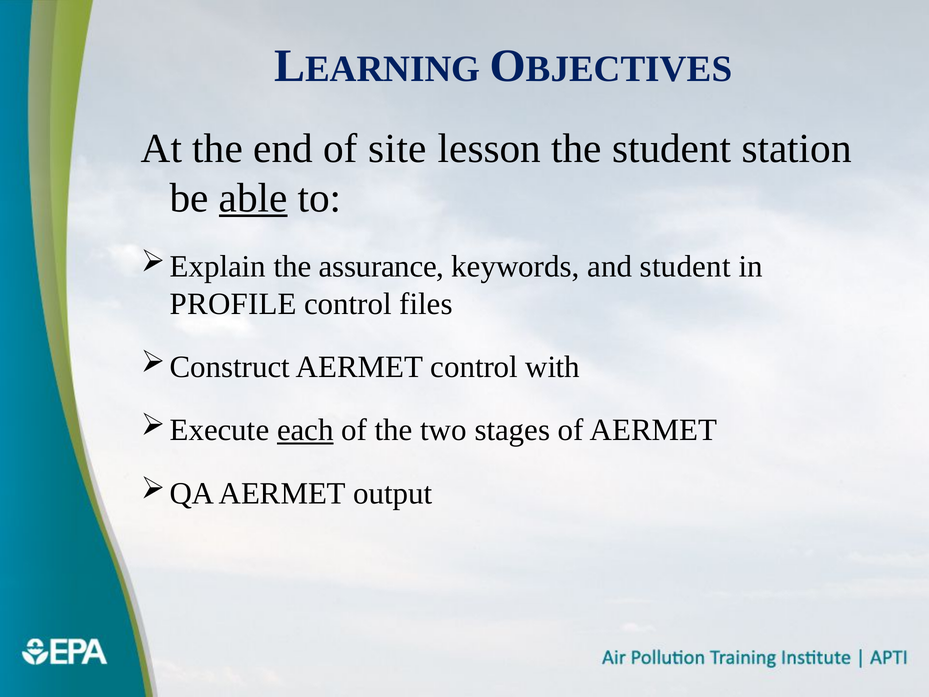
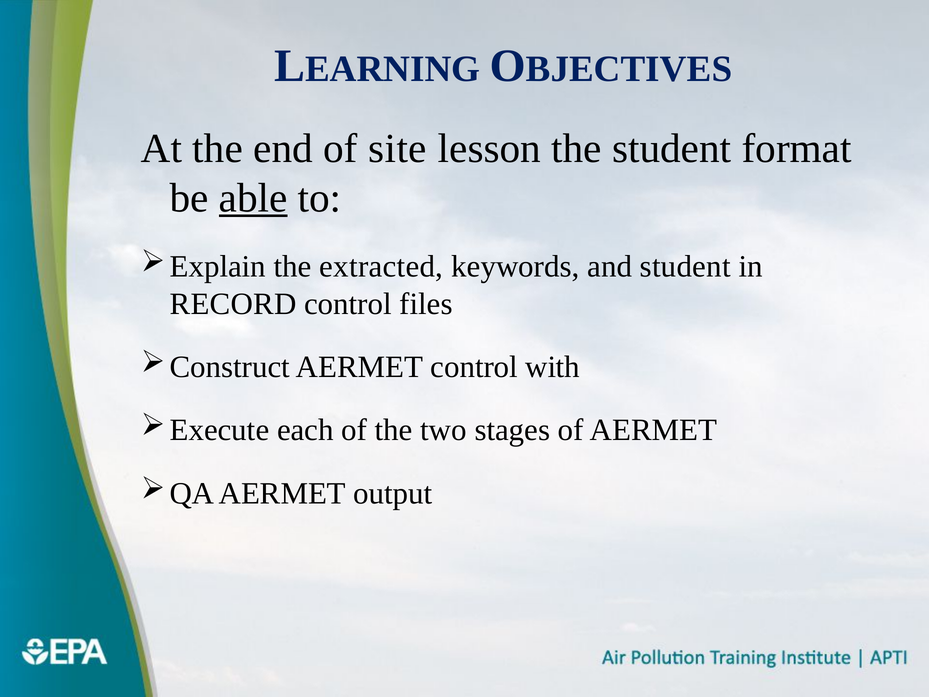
station: station -> format
assurance: assurance -> extracted
PROFILE: PROFILE -> RECORD
each underline: present -> none
